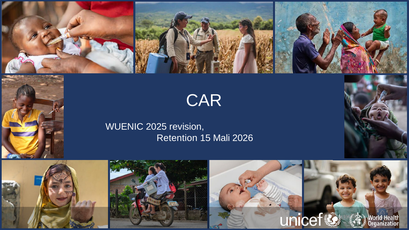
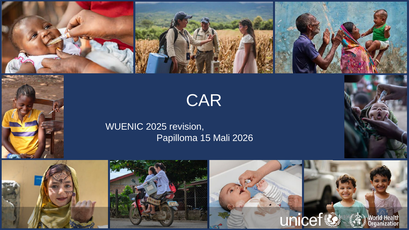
Retention: Retention -> Papilloma
